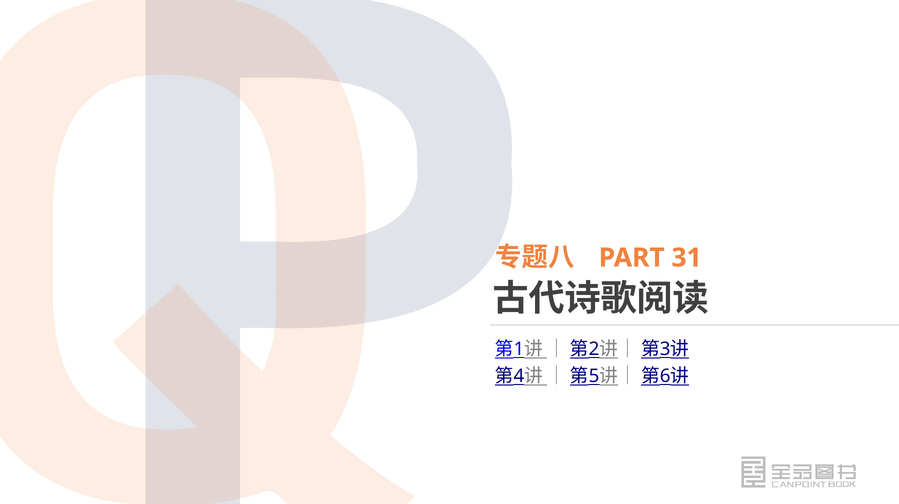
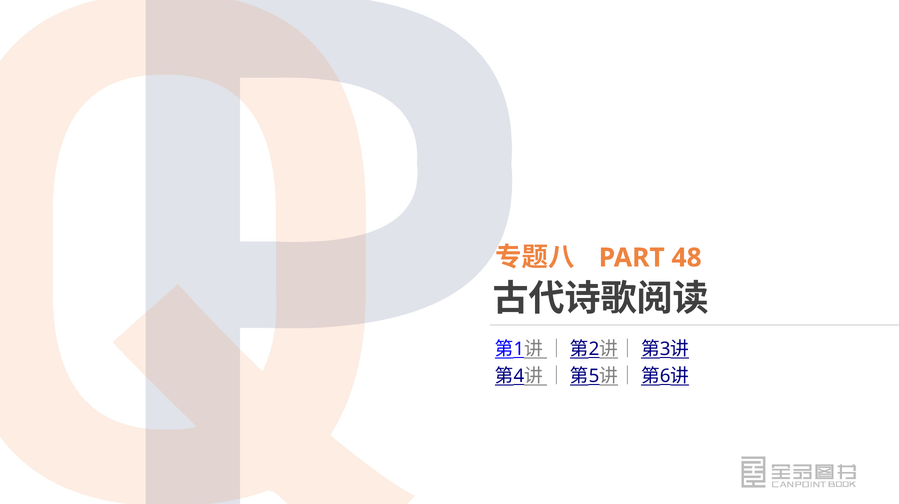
31: 31 -> 48
